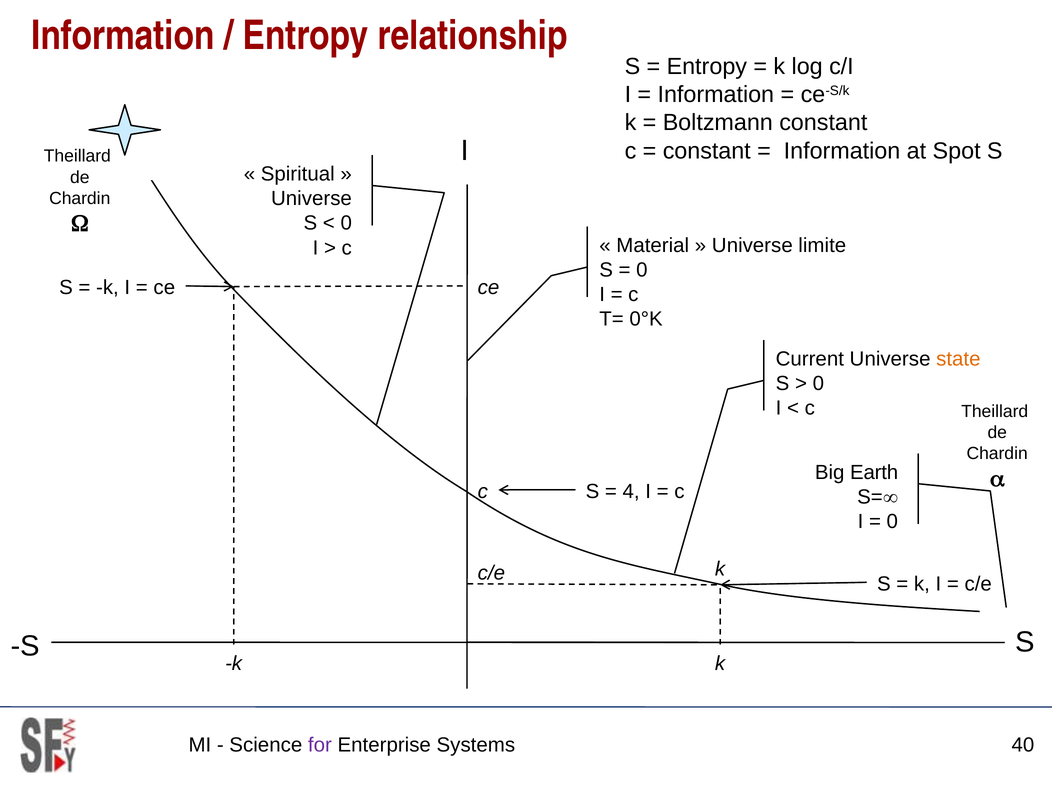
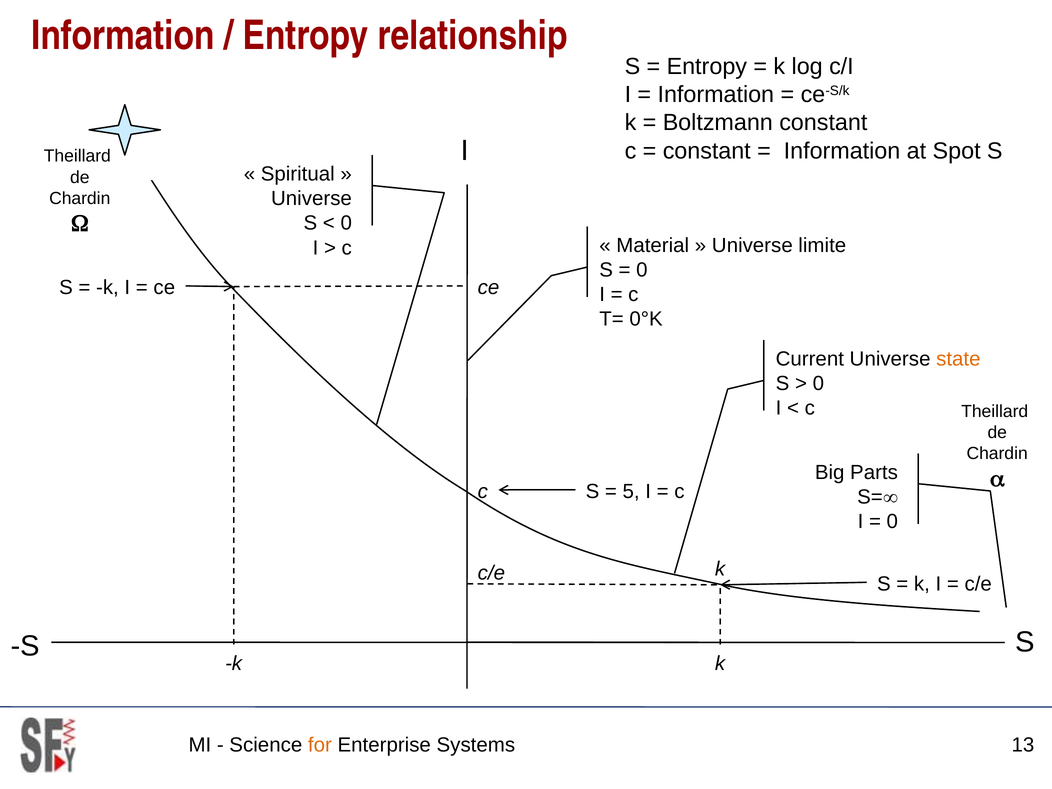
Earth: Earth -> Parts
4: 4 -> 5
for colour: purple -> orange
40: 40 -> 13
